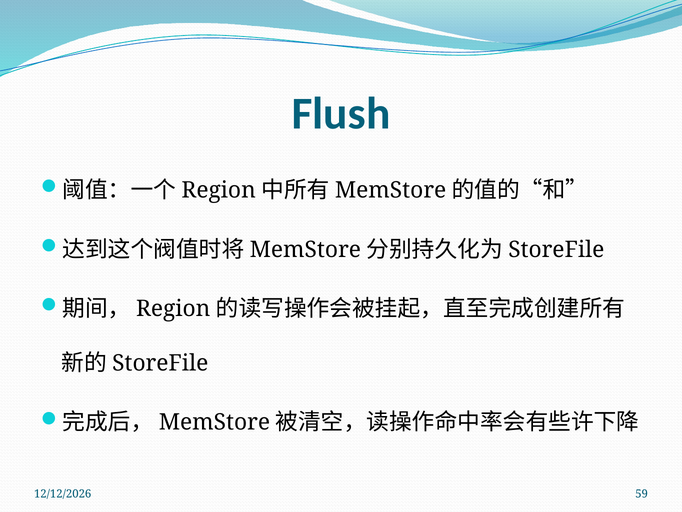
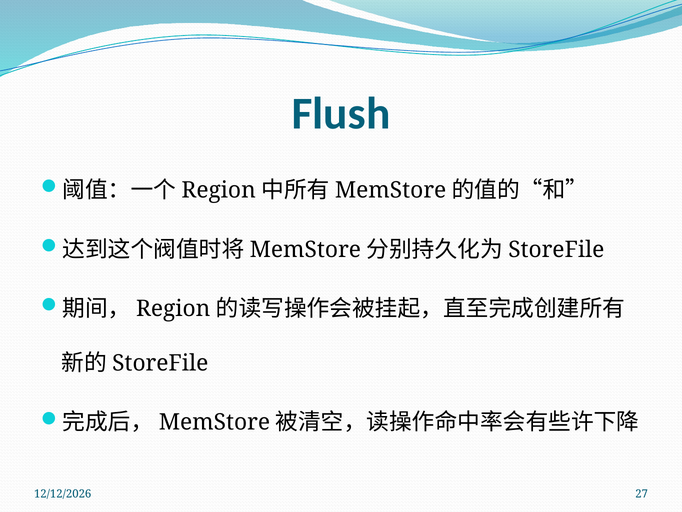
59: 59 -> 27
